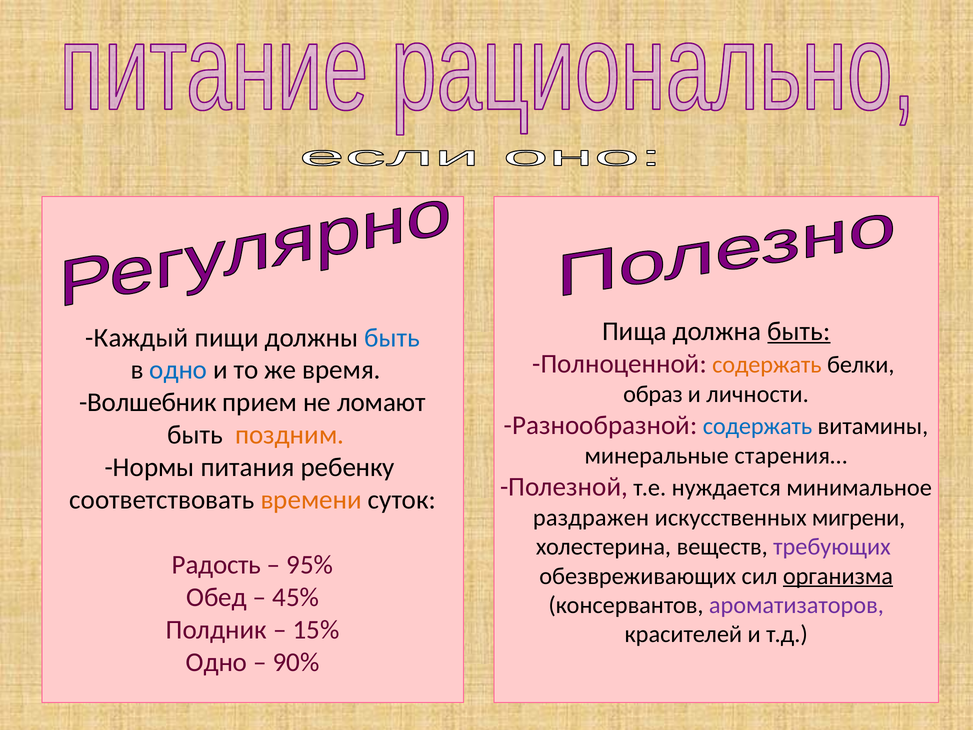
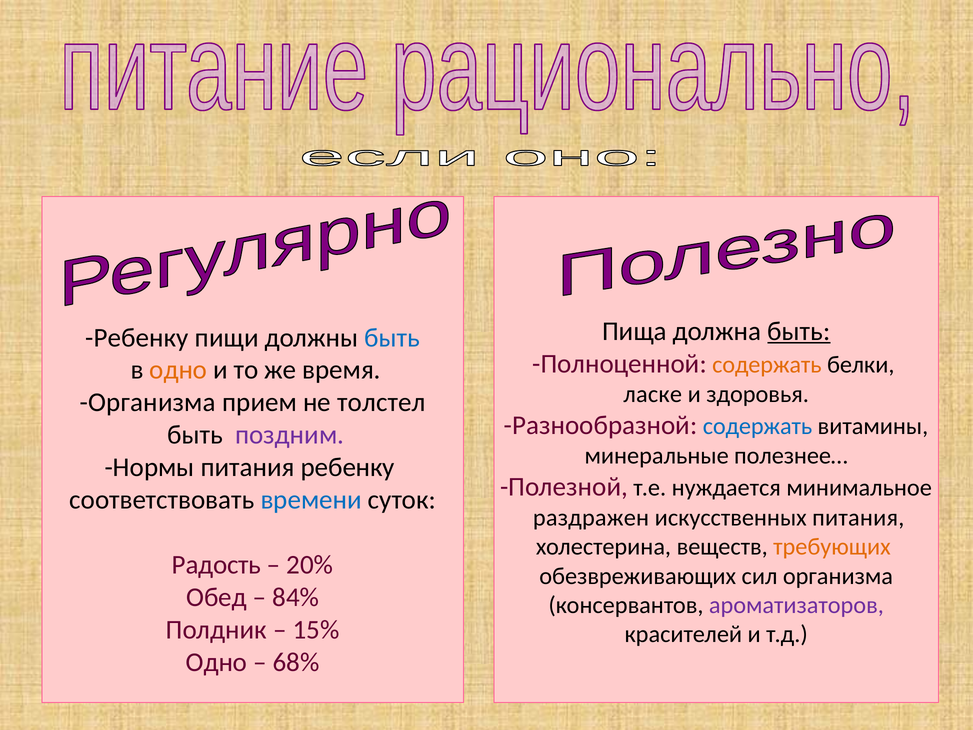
Каждый at (137, 337): Каждый -> Ребенку
одно at (178, 370) colour: blue -> orange
образ: образ -> ласке
личности: личности -> здоровья
Волшебник at (148, 402): Волшебник -> Организма
ломают: ломают -> толстел
поздним colour: orange -> purple
старения…: старения… -> полезнее…
времени colour: orange -> blue
искусственных мигрени: мигрени -> питания
требующих colour: purple -> orange
95%: 95% -> 20%
организма at (838, 576) underline: present -> none
45%: 45% -> 84%
90%: 90% -> 68%
